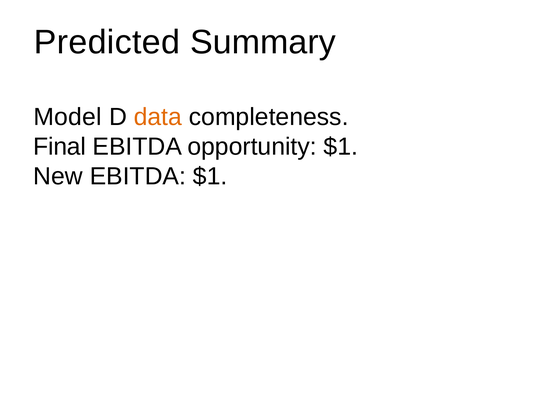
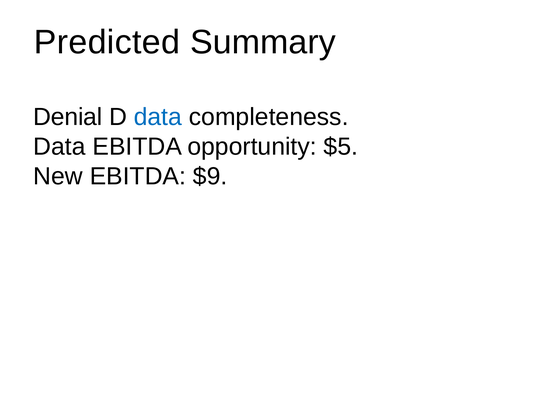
Model: Model -> Denial
data at (158, 117) colour: orange -> blue
Final at (60, 147): Final -> Data
opportunity $1: $1 -> $5
EBITDA $1: $1 -> $9
